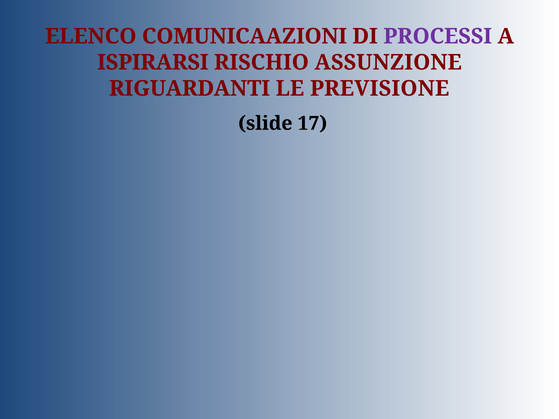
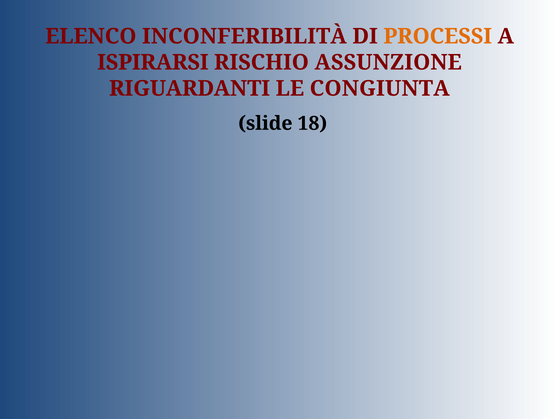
COMUNICAAZIONI: COMUNICAAZIONI -> INCONFERIBILITÀ
PROCESSI colour: purple -> orange
PREVISIONE: PREVISIONE -> CONGIUNTA
17: 17 -> 18
